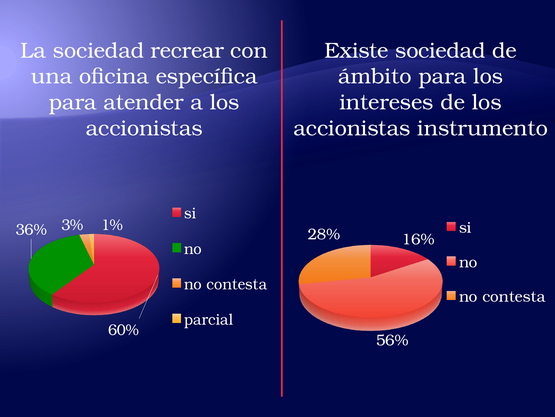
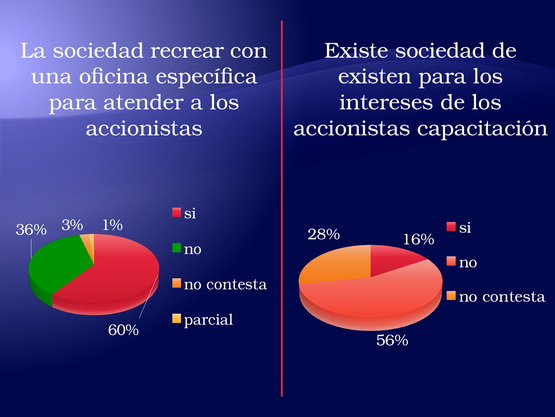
ámbito: ámbito -> existen
instrumento: instrumento -> capacitación
